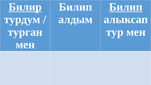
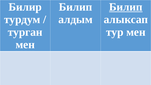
Билир underline: present -> none
